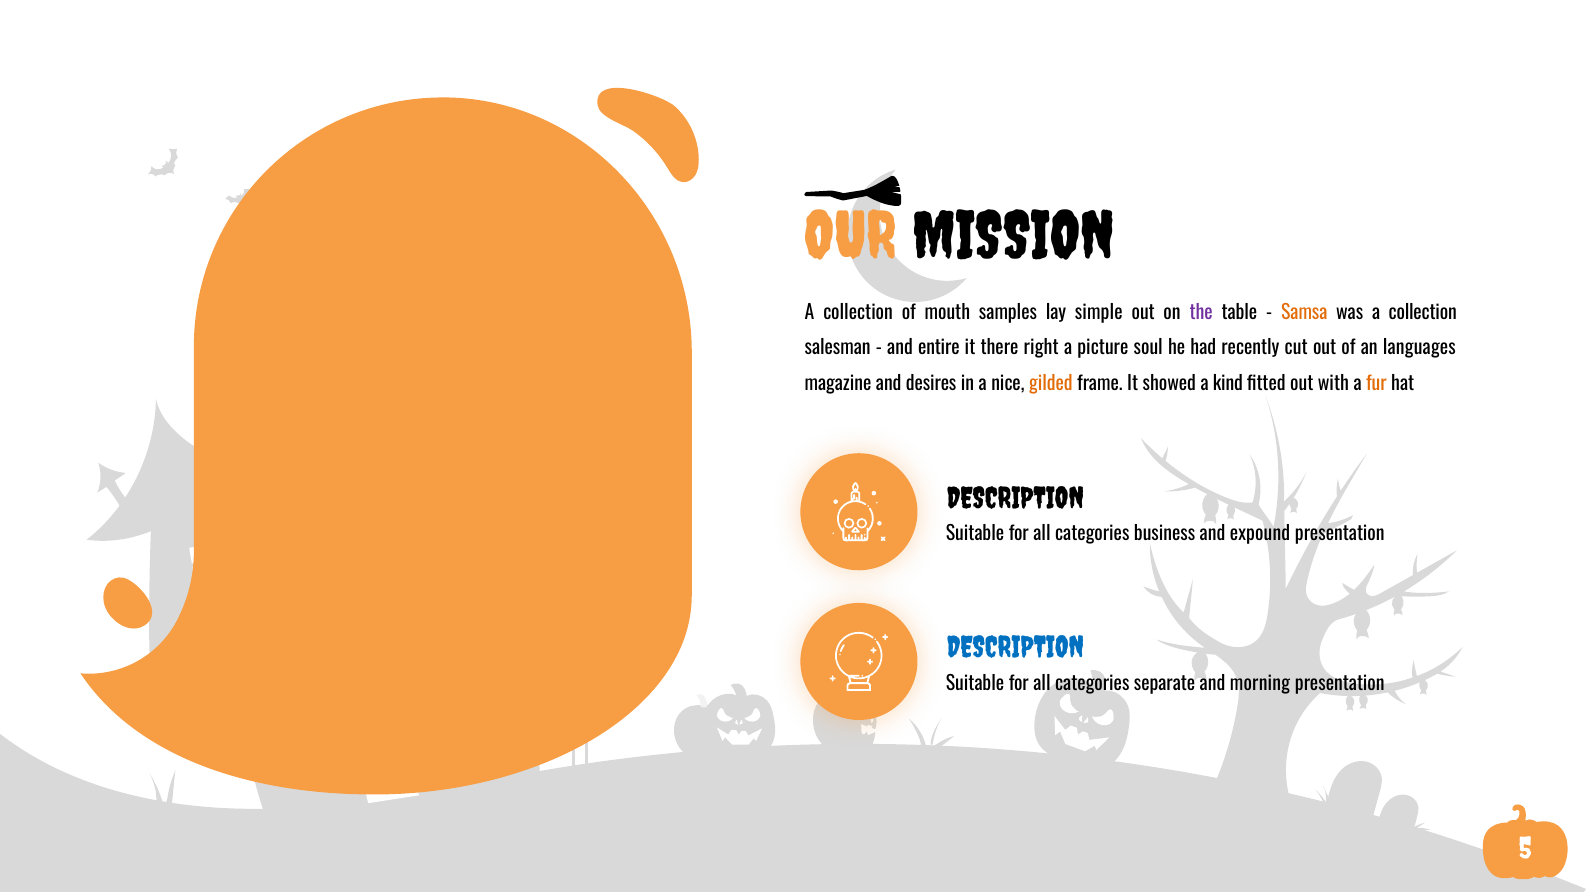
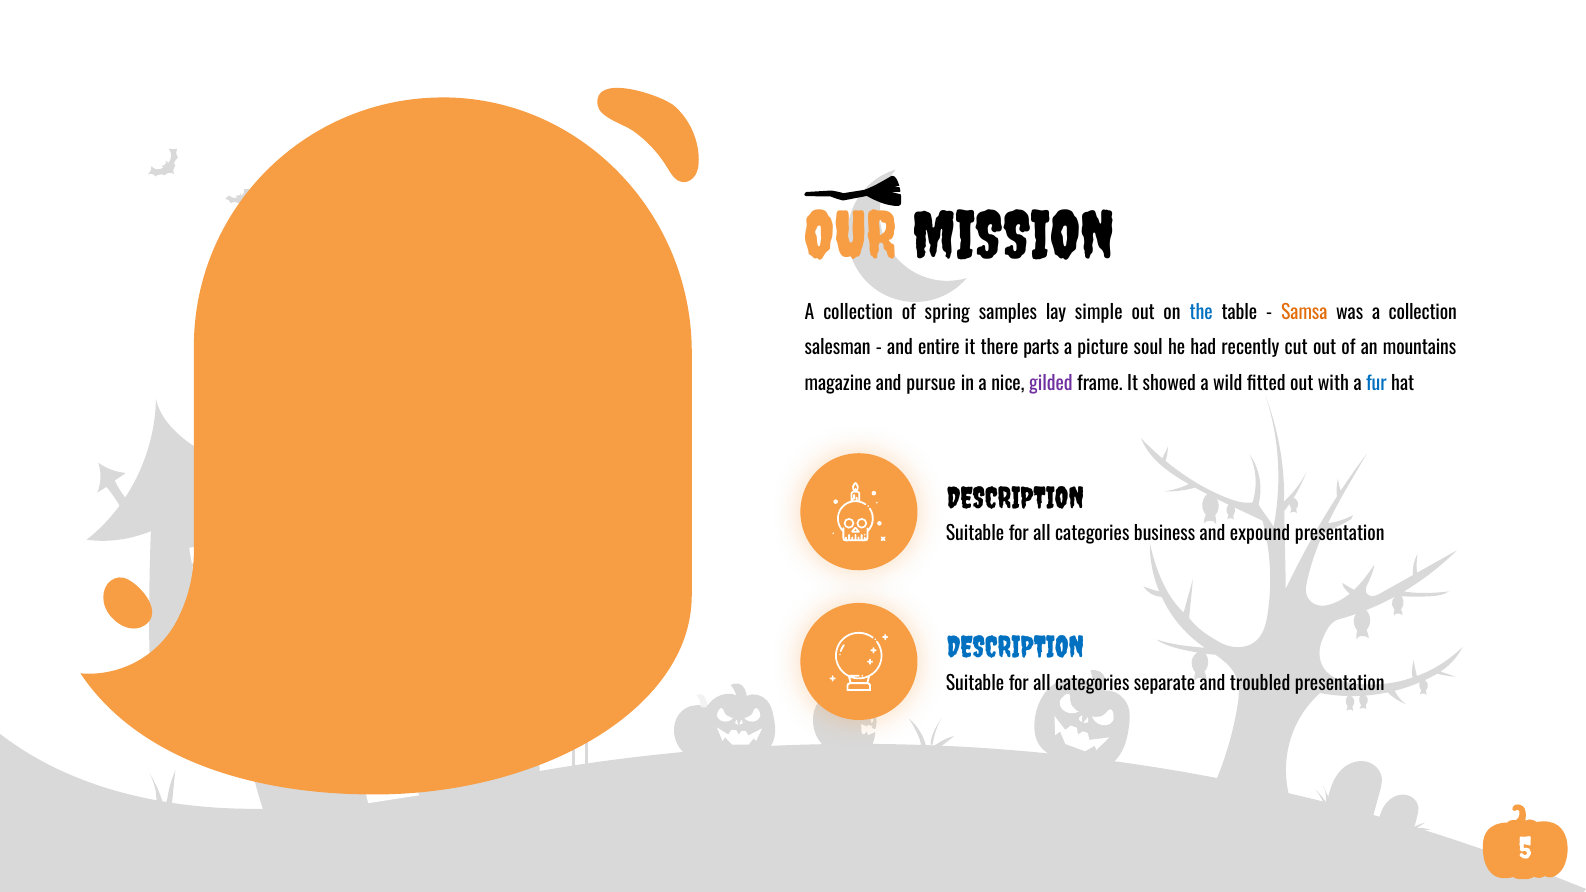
mouth: mouth -> spring
the colour: purple -> blue
right: right -> parts
languages: languages -> mountains
desires: desires -> pursue
gilded colour: orange -> purple
kind: kind -> wild
fur colour: orange -> blue
morning: morning -> troubled
